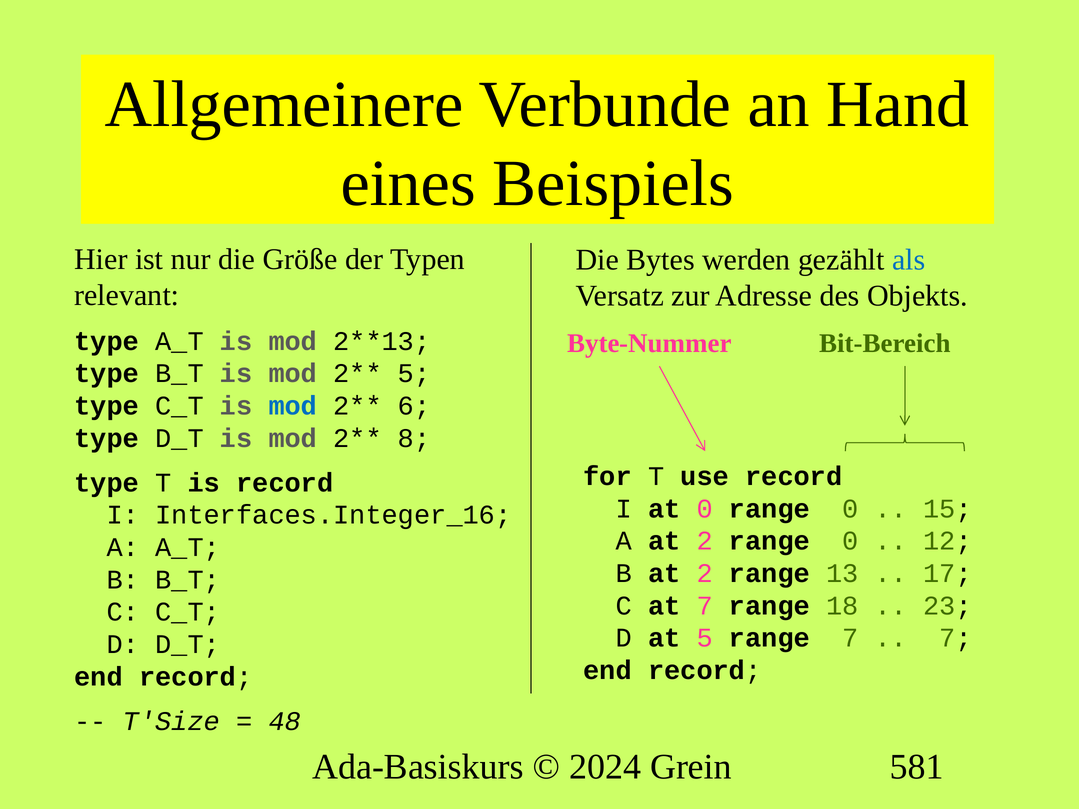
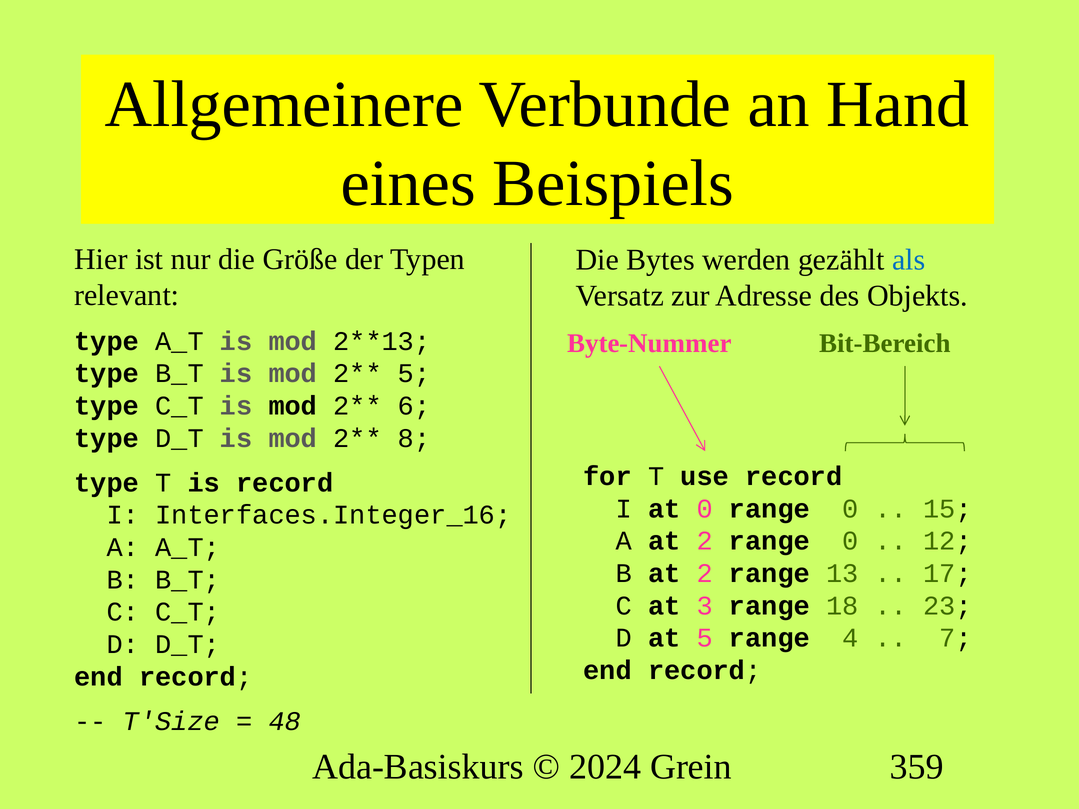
mod at (293, 406) colour: blue -> black
at 7: 7 -> 3
range 7: 7 -> 4
581: 581 -> 359
